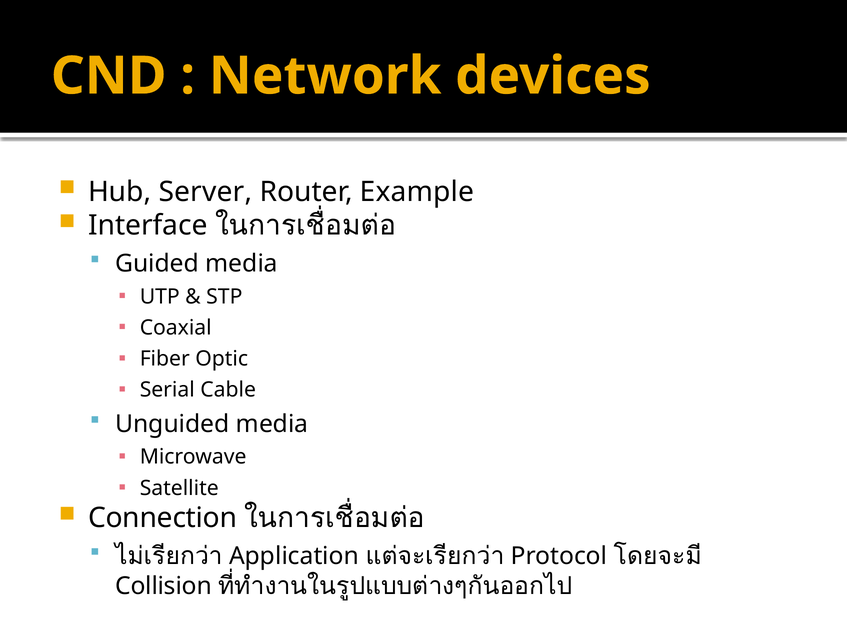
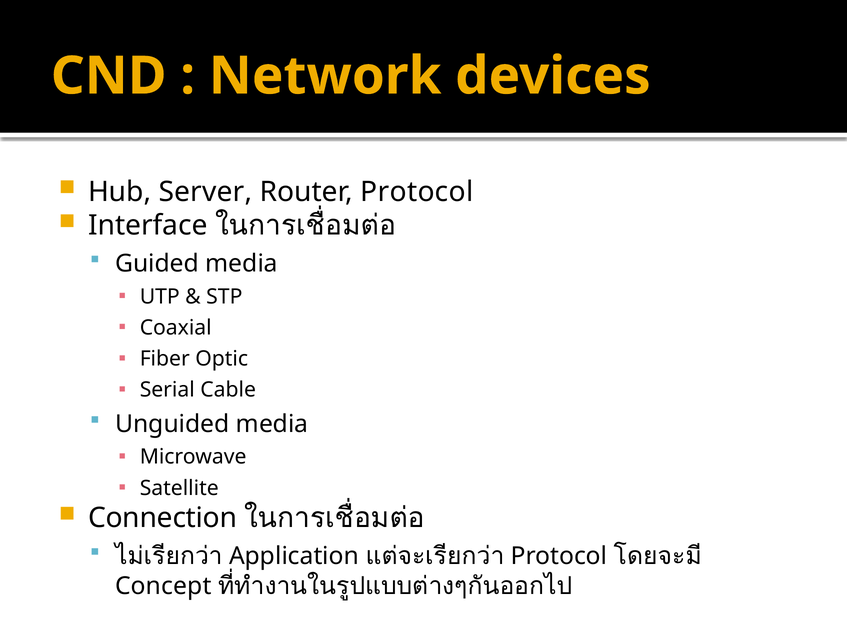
Router Example: Example -> Protocol
Collision: Collision -> Concept
